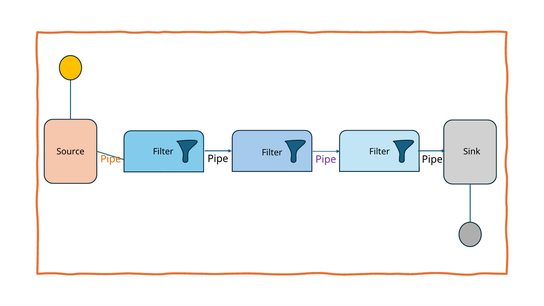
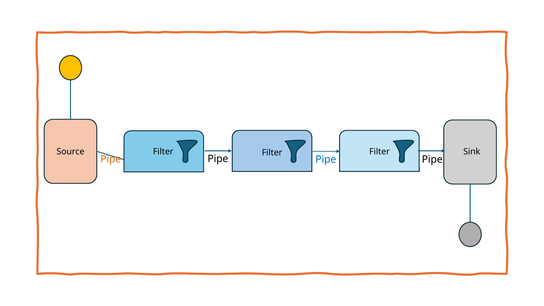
Pipe at (326, 159) colour: purple -> blue
